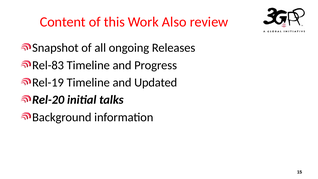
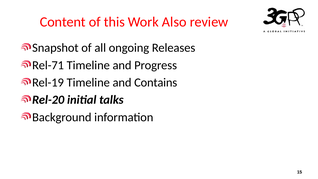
Rel-83: Rel-83 -> Rel-71
Updated: Updated -> Contains
